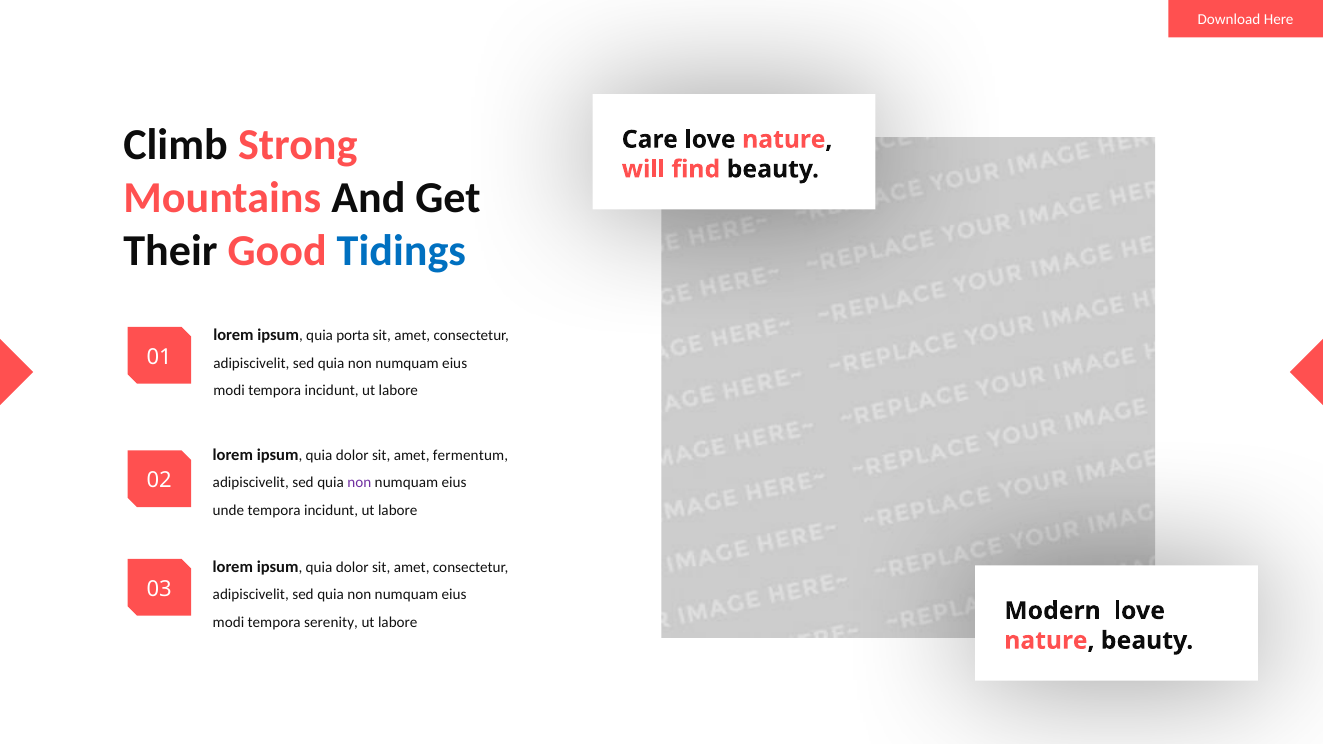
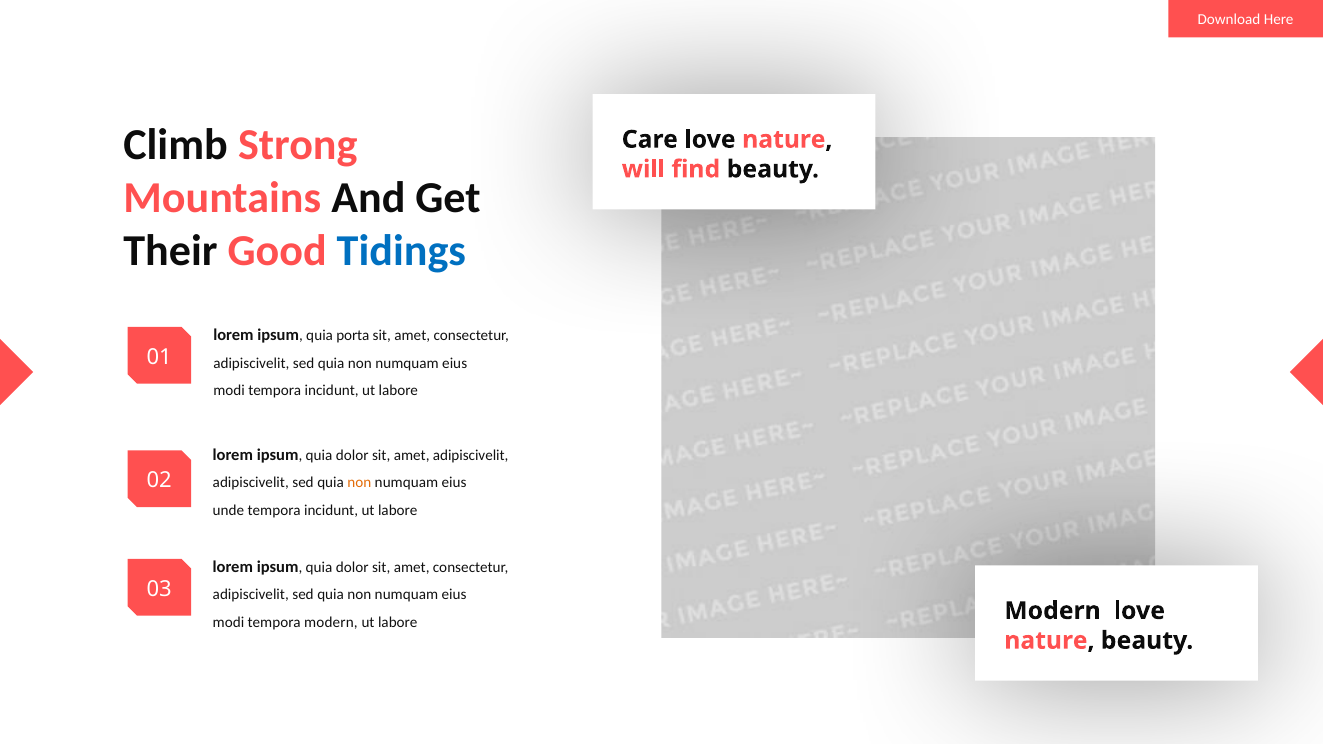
amet fermentum: fermentum -> adipiscivelit
non at (359, 483) colour: purple -> orange
tempora serenity: serenity -> modern
